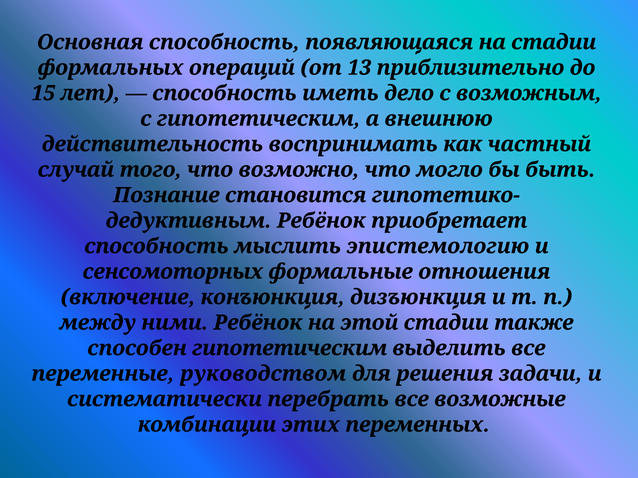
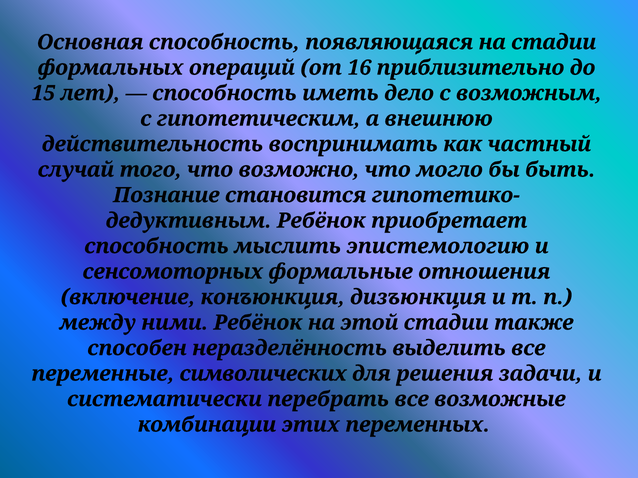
13: 13 -> 16
способен гипотетическим: гипотетическим -> неразделённость
руководством: руководством -> символических
